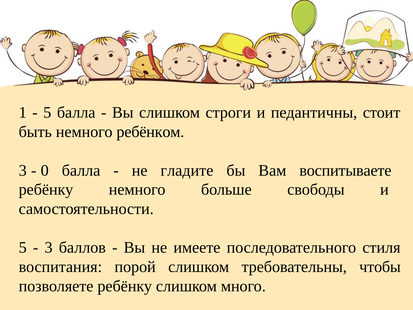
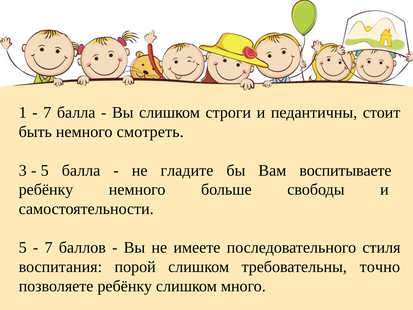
5 at (47, 112): 5 -> 7
ребёнком: ребёнком -> смотреть
0 at (45, 170): 0 -> 5
3 at (49, 247): 3 -> 7
чтобы: чтобы -> точно
